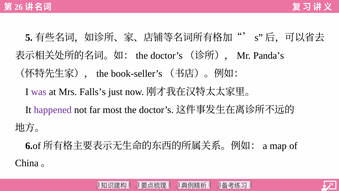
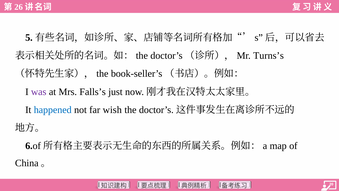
Panda’s: Panda’s -> Turns’s
happened colour: purple -> blue
most: most -> wish
